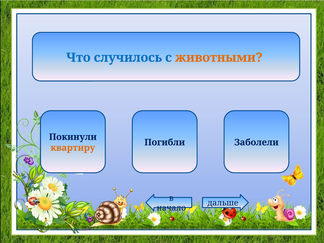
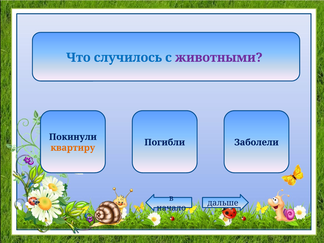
животными colour: orange -> purple
